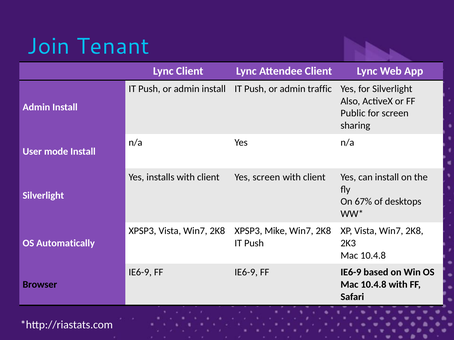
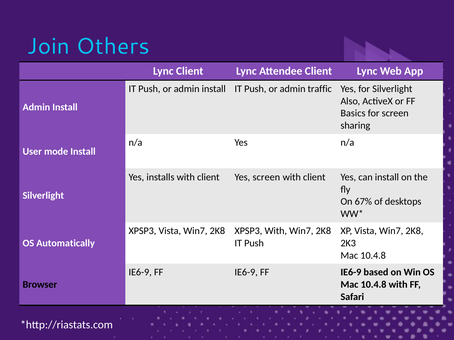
Tenant: Tenant -> Others
Public: Public -> Basics
XPSP3 Mike: Mike -> With
